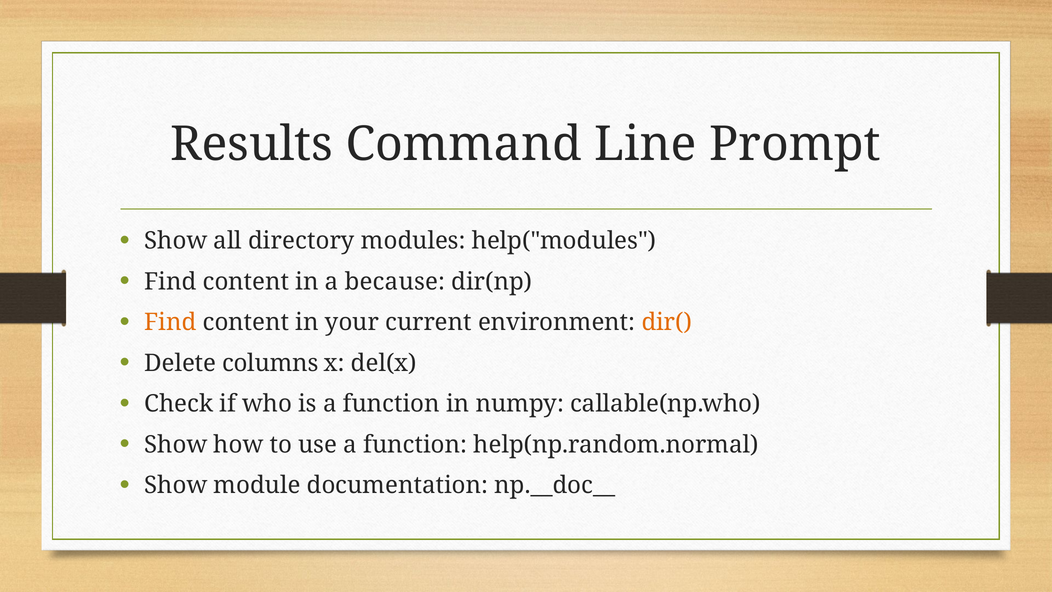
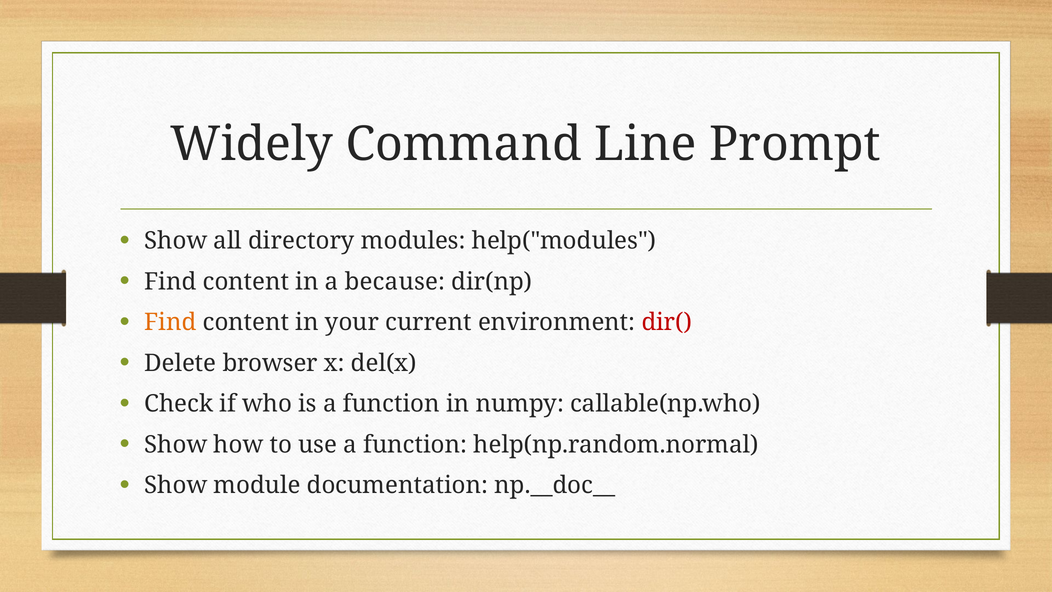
Results: Results -> Widely
dir( colour: orange -> red
columns: columns -> browser
